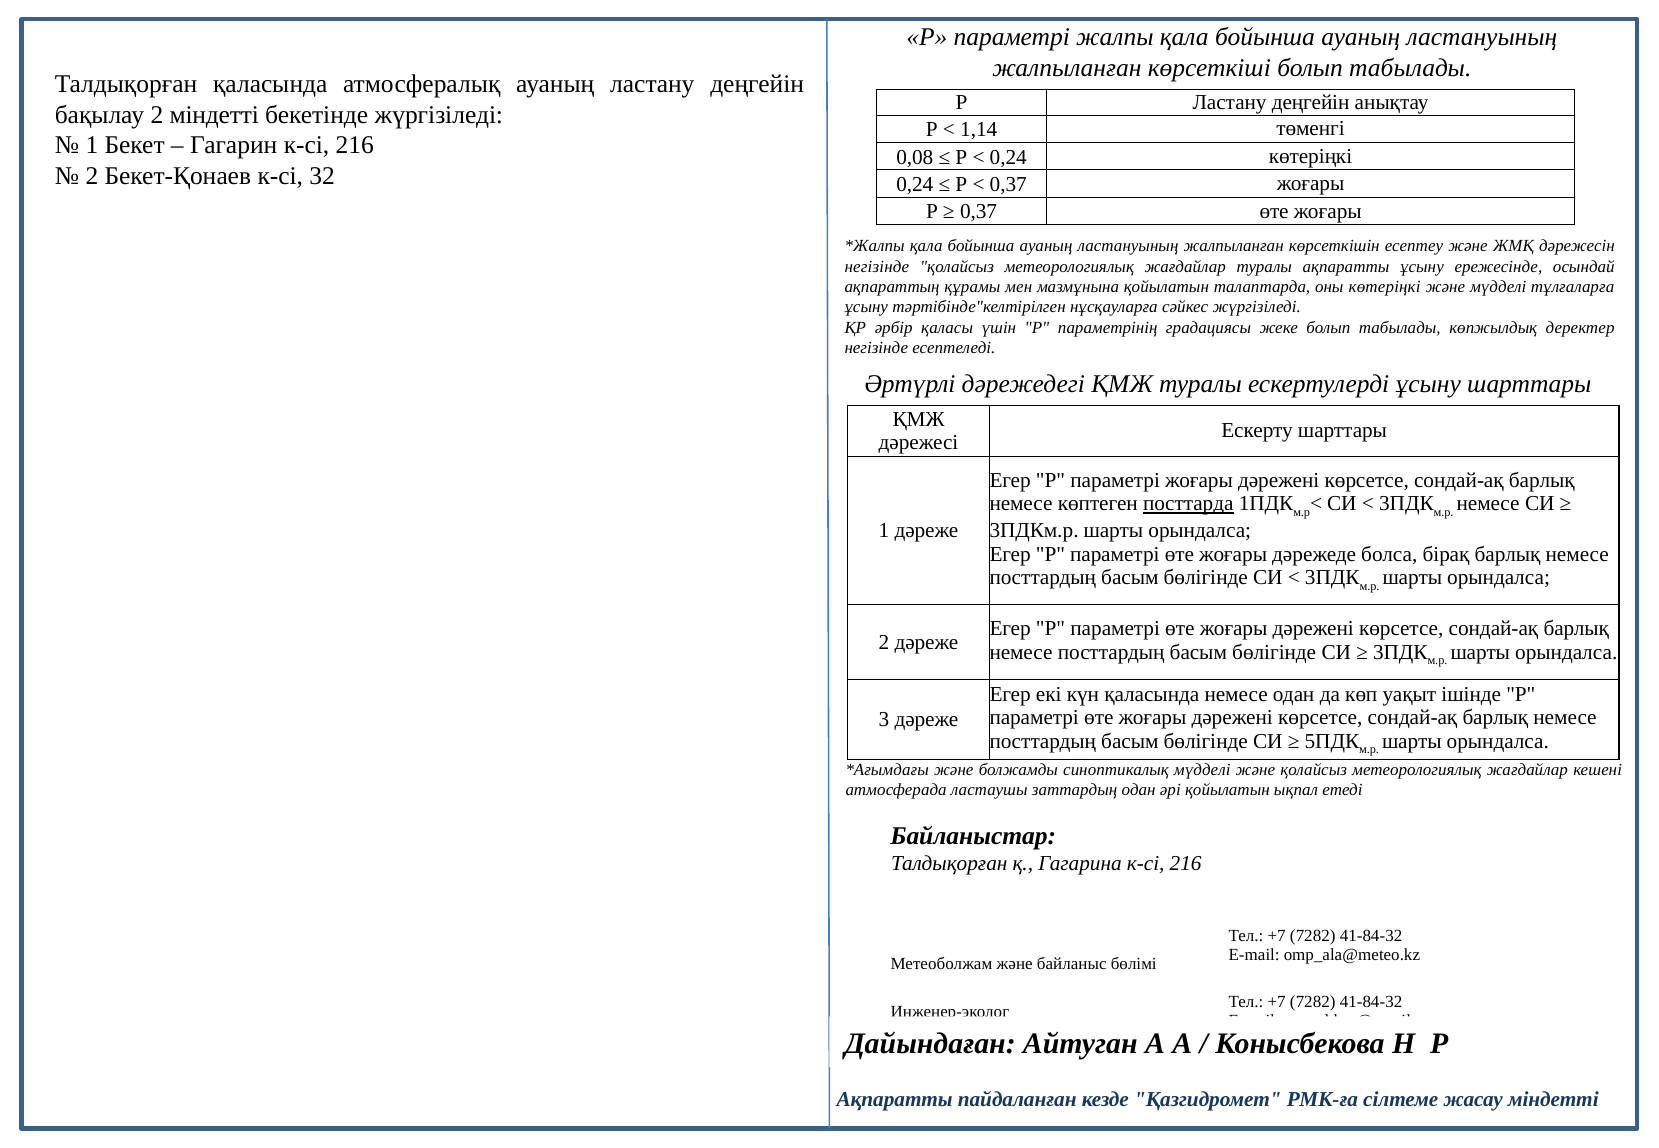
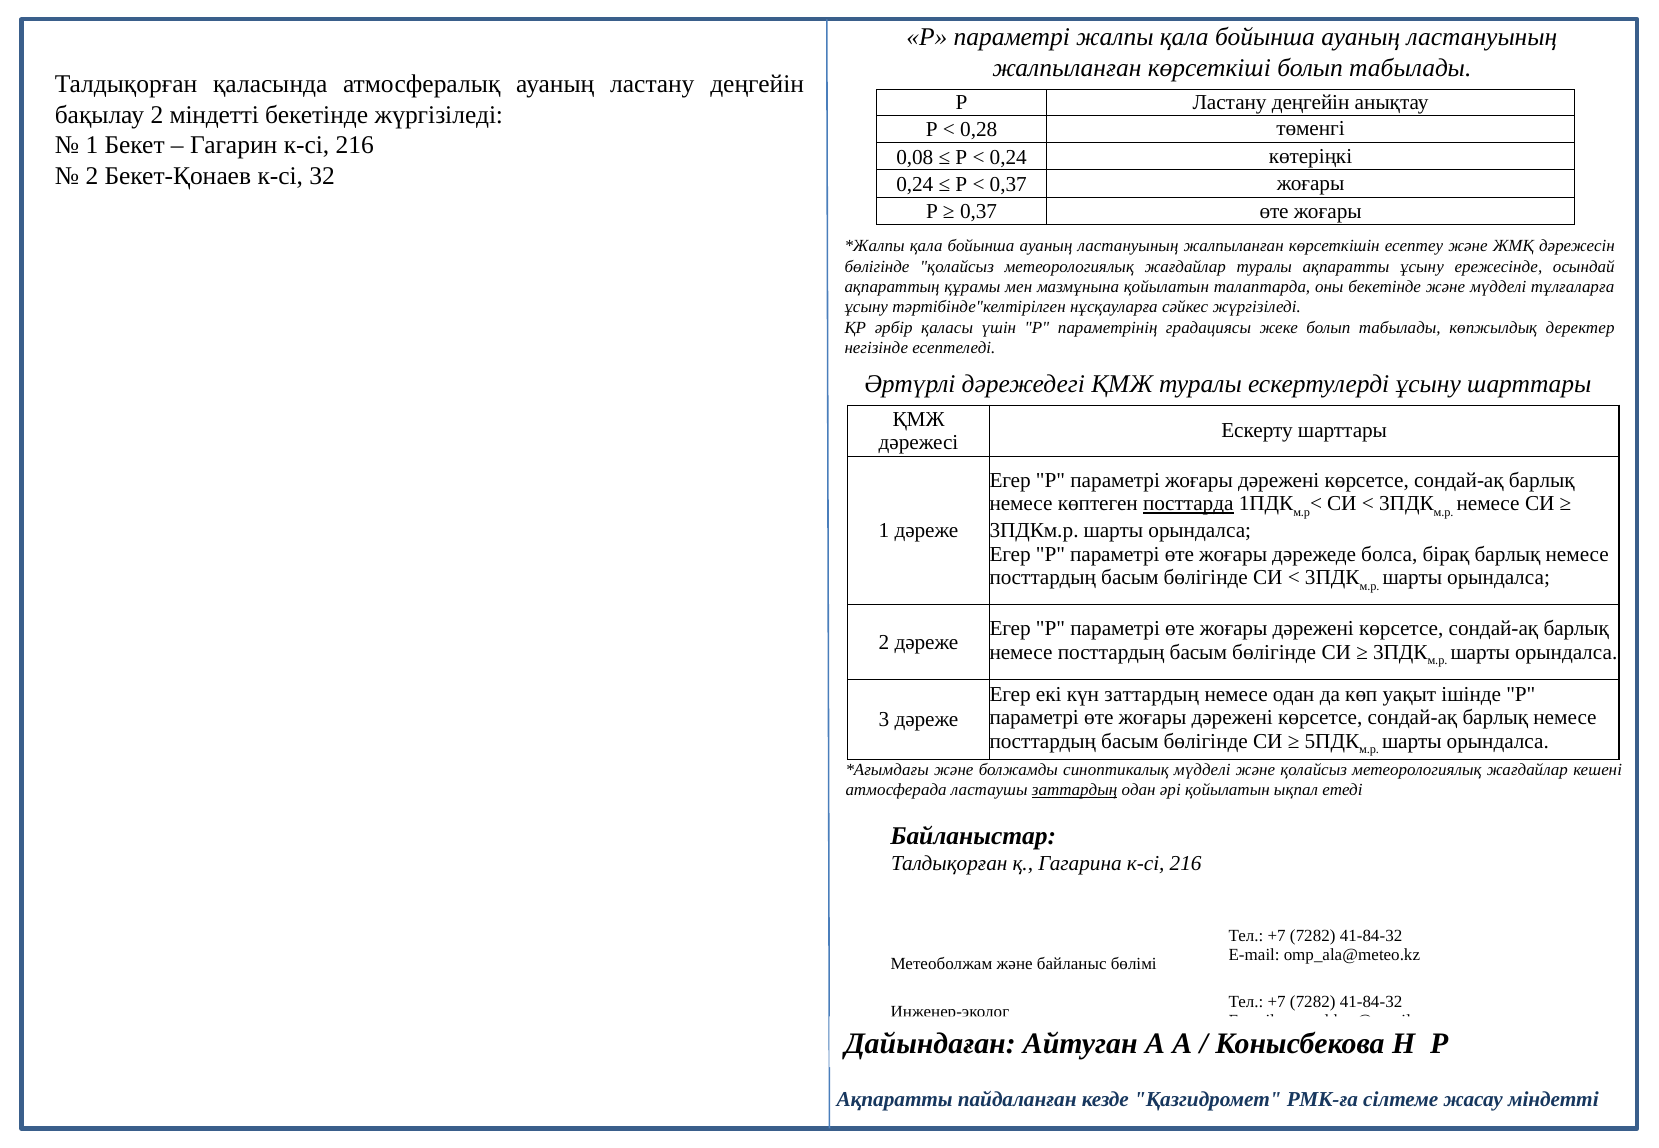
1,14: 1,14 -> 0,28
негізінде at (877, 267): негізінде -> бөлігінде
оны көтеріңкі: көтеріңкі -> бекетінде
күн қаласында: қаласында -> заттардың
заттардың at (1075, 790) underline: none -> present
